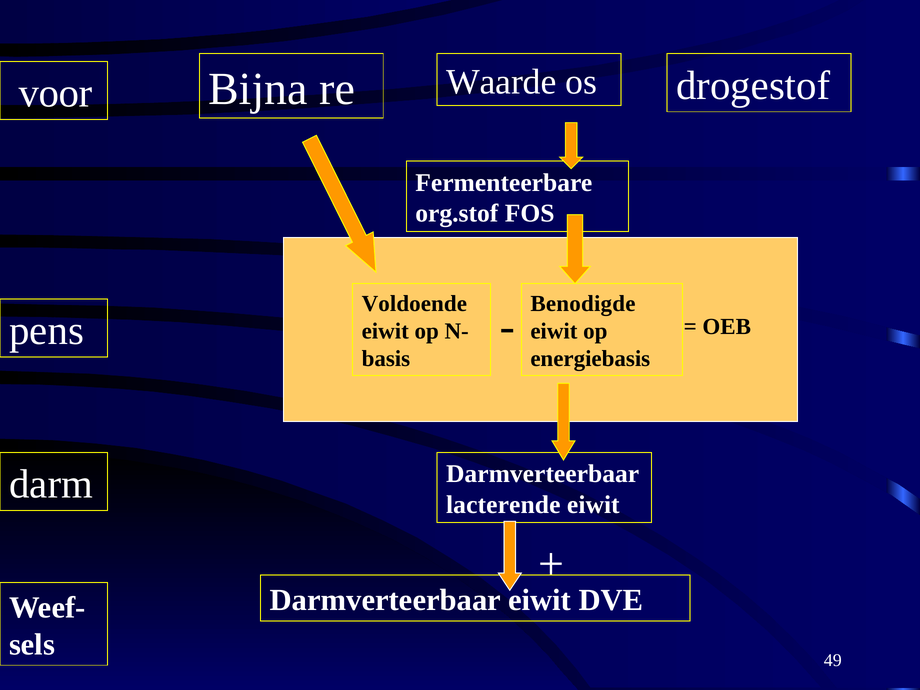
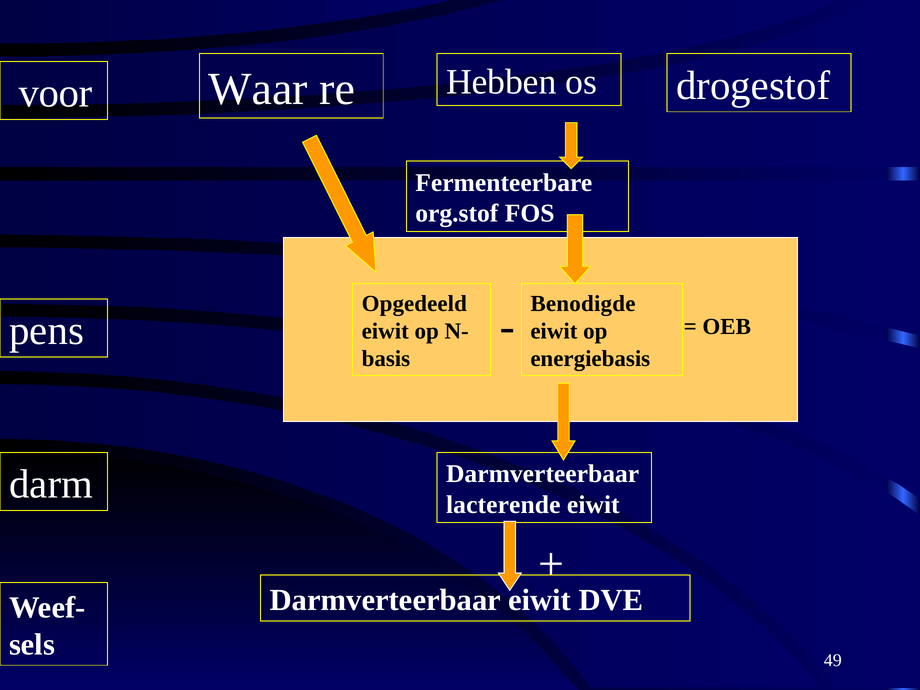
Bijna: Bijna -> Waar
Waarde: Waarde -> Hebben
Voldoende: Voldoende -> Opgedeeld
